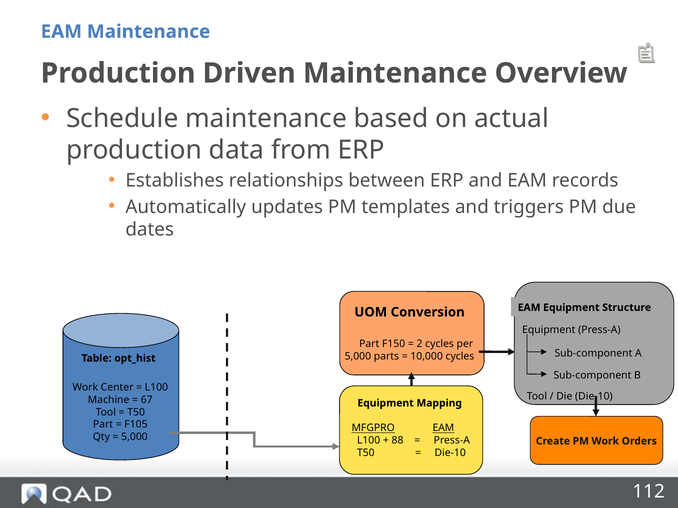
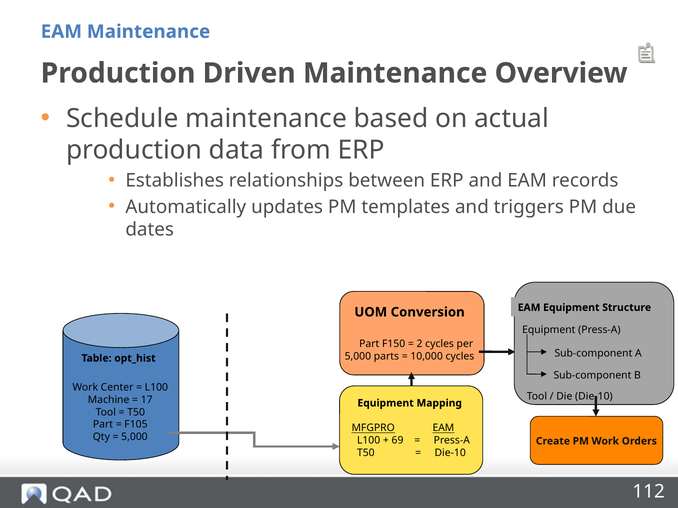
67: 67 -> 17
88: 88 -> 69
